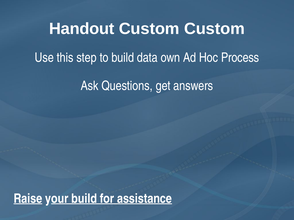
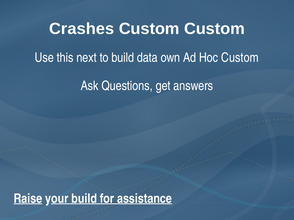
Handout: Handout -> Crashes
step: step -> next
Hoc Process: Process -> Custom
